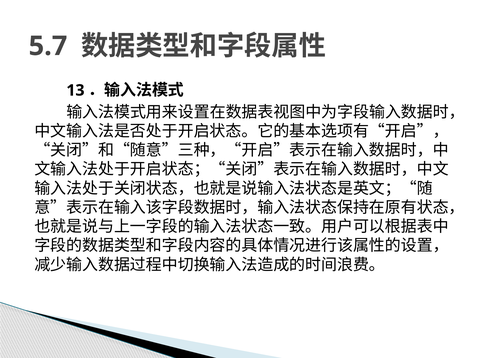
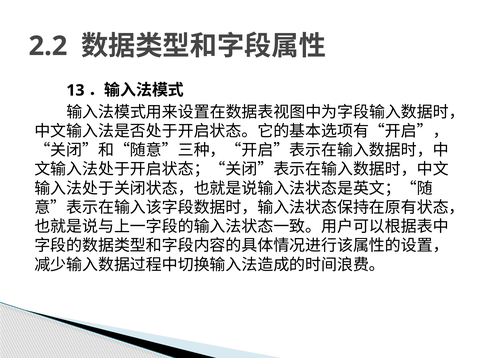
5.7: 5.7 -> 2.2
